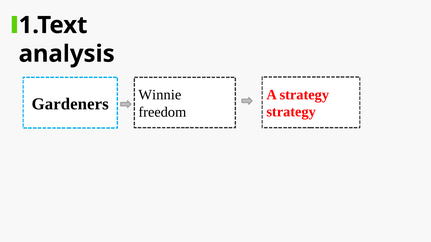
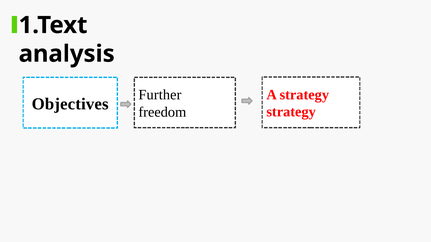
Winnie: Winnie -> Further
Gardeners: Gardeners -> Objectives
